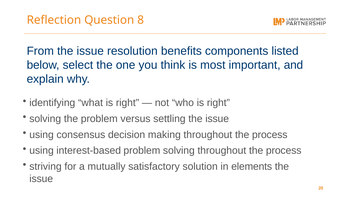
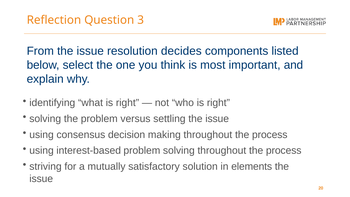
8: 8 -> 3
benefits: benefits -> decides
